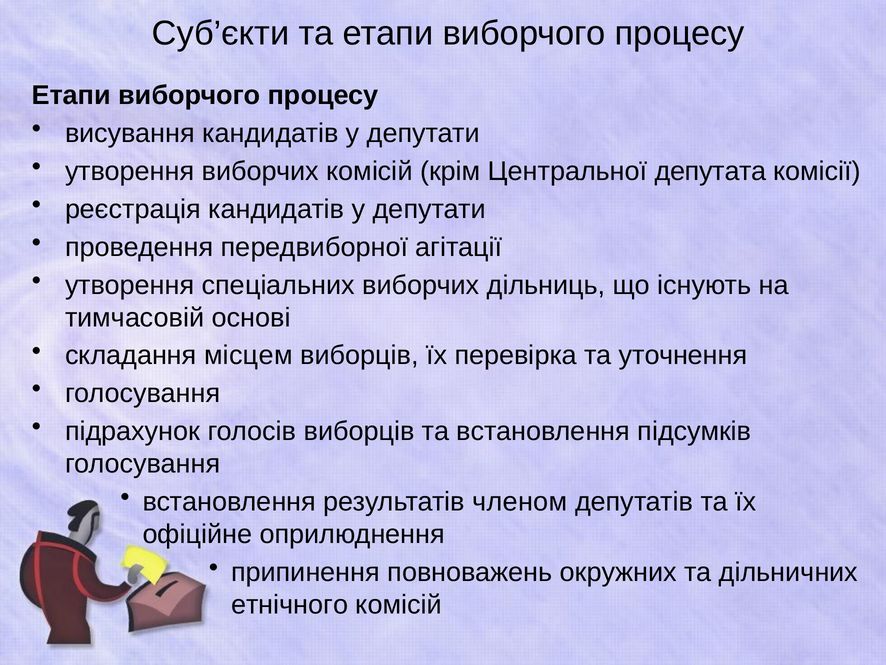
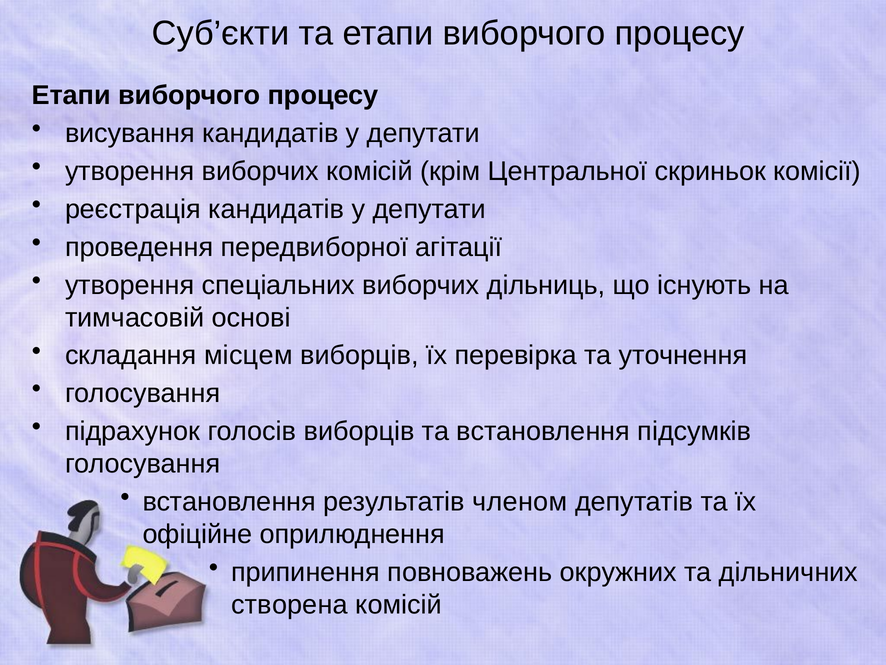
депутата: депутата -> скриньок
етнічного: етнічного -> створена
